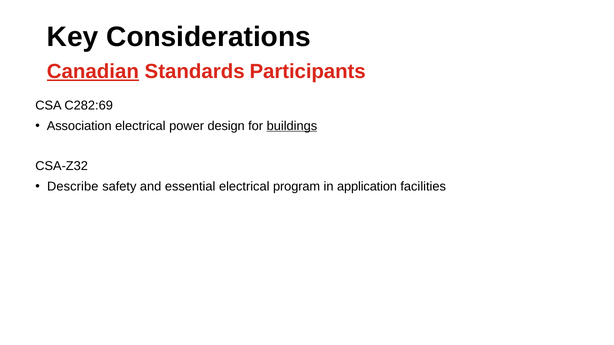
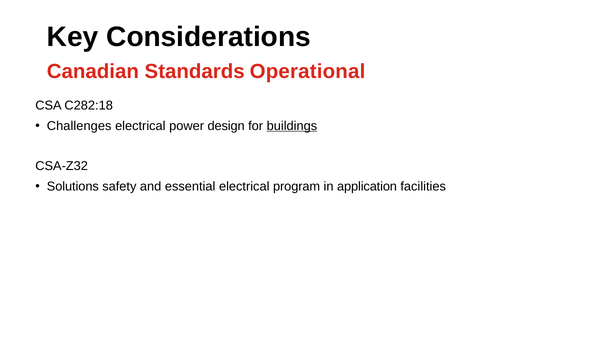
Canadian underline: present -> none
Participants: Participants -> Operational
C282:69: C282:69 -> C282:18
Association: Association -> Challenges
Describe: Describe -> Solutions
